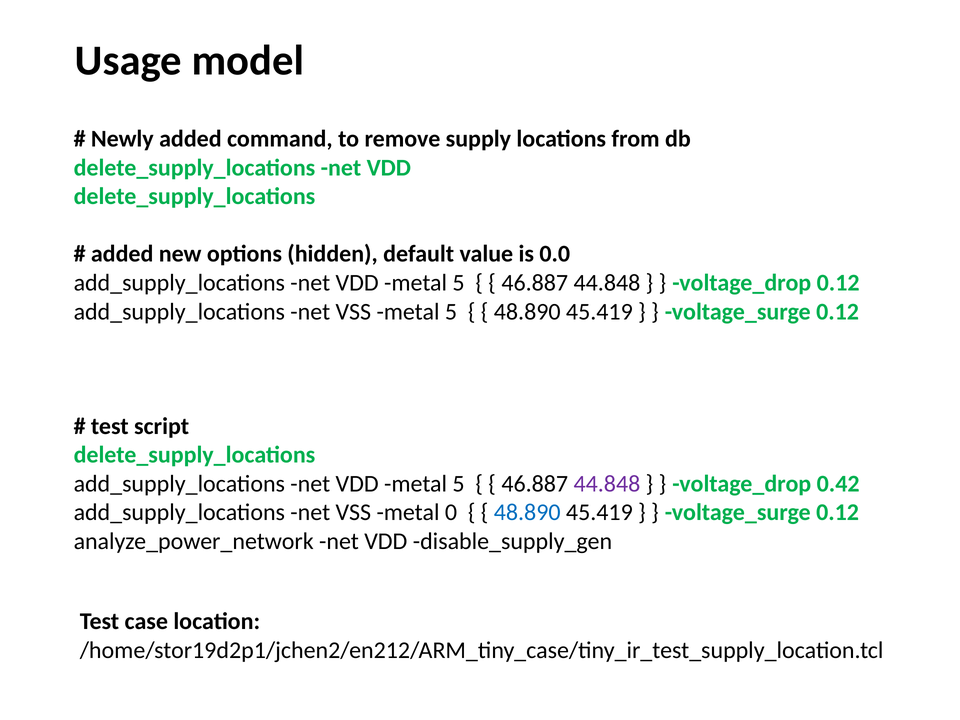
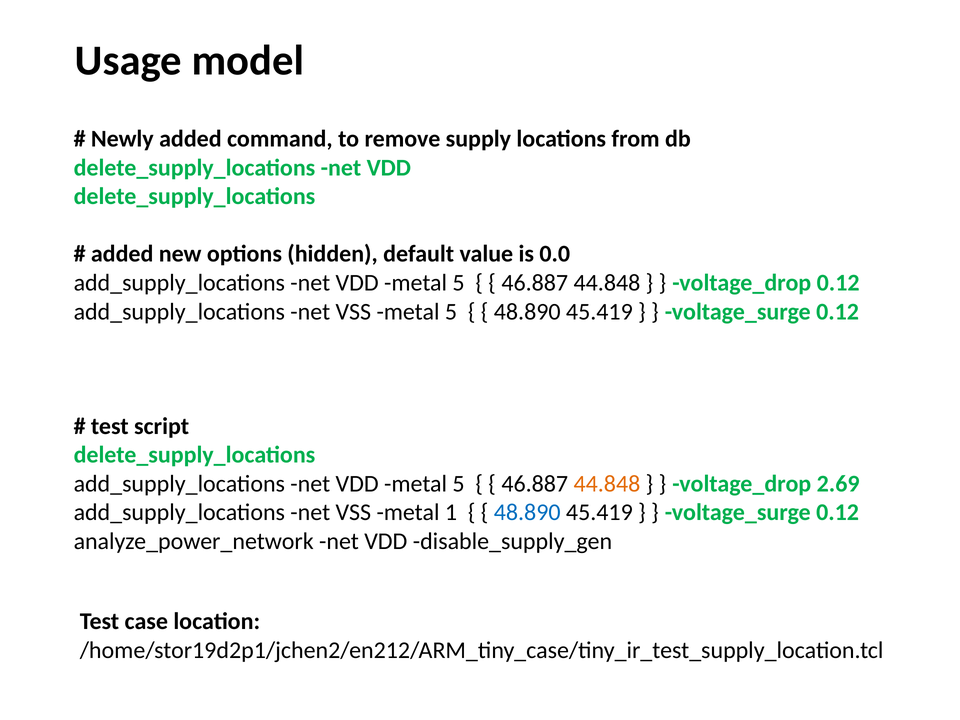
44.848 at (607, 484) colour: purple -> orange
0.42: 0.42 -> 2.69
0: 0 -> 1
